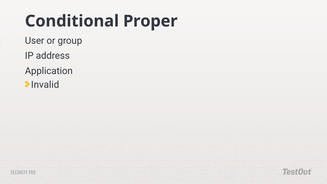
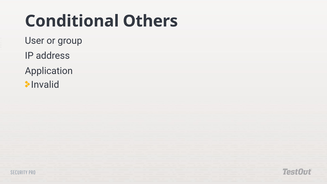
Proper: Proper -> Others
